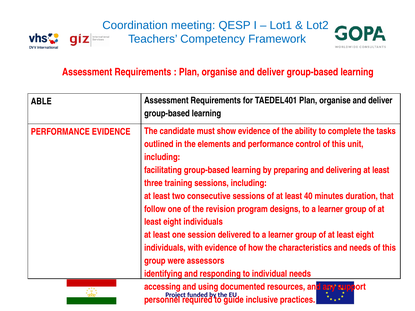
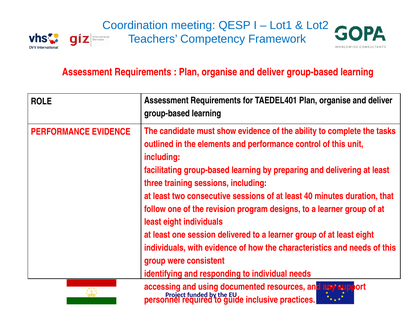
ABLE: ABLE -> ROLE
assessors: assessors -> consistent
